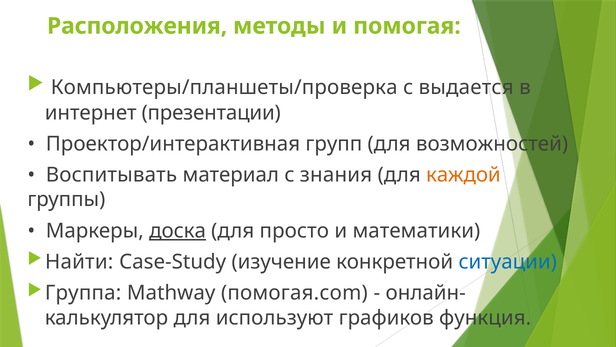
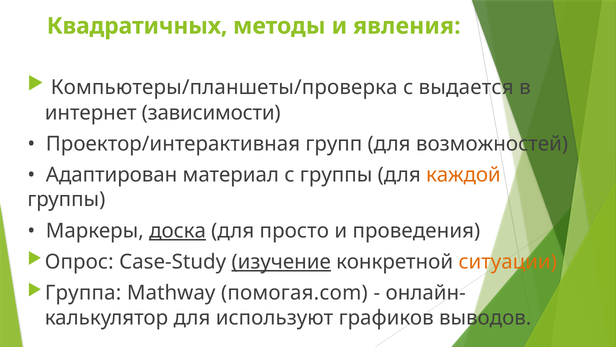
Расположения: Расположения -> Квадратичных
помогая: помогая -> явления
презентации: презентации -> зависимости
Воспитывать: Воспитывать -> Адаптирован
с знания: знания -> группы
математики: математики -> проведения
Найти: Найти -> Опрос
изучение underline: none -> present
ситуации colour: blue -> orange
функция: функция -> выводов
